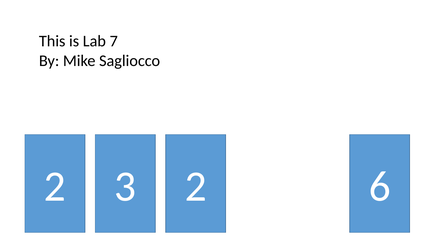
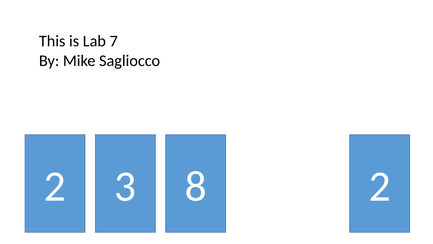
3 2: 2 -> 8
2 6: 6 -> 2
